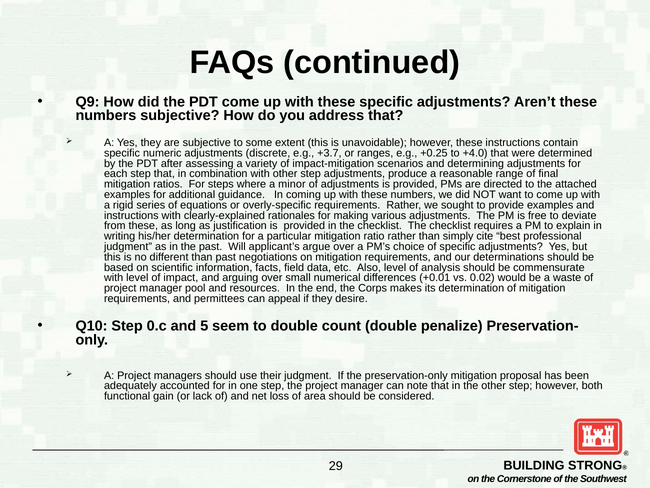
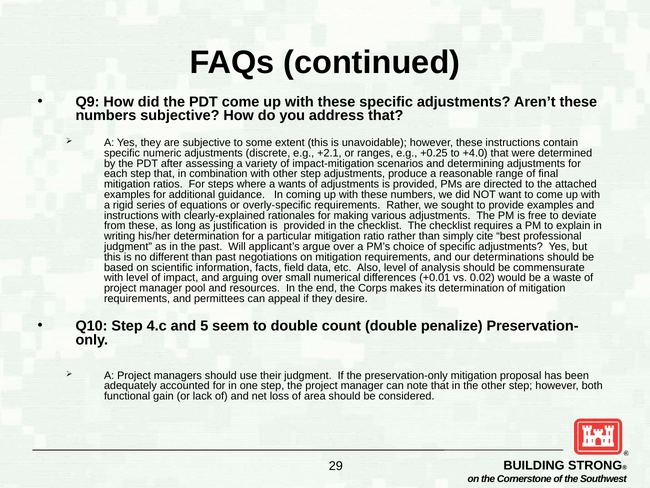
+3.7: +3.7 -> +2.1
minor: minor -> wants
0.c: 0.c -> 4.c
